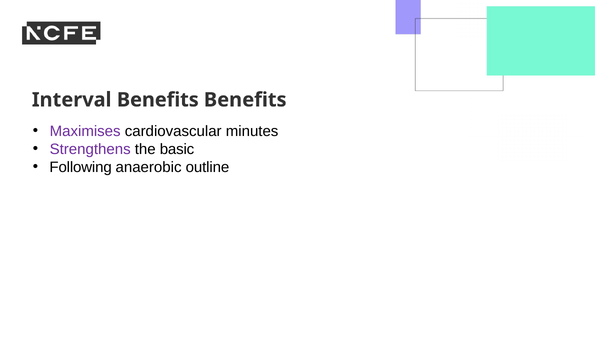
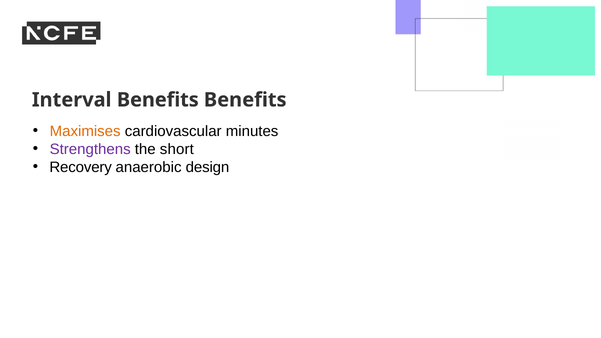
Maximises colour: purple -> orange
basic: basic -> short
Following: Following -> Recovery
outline: outline -> design
